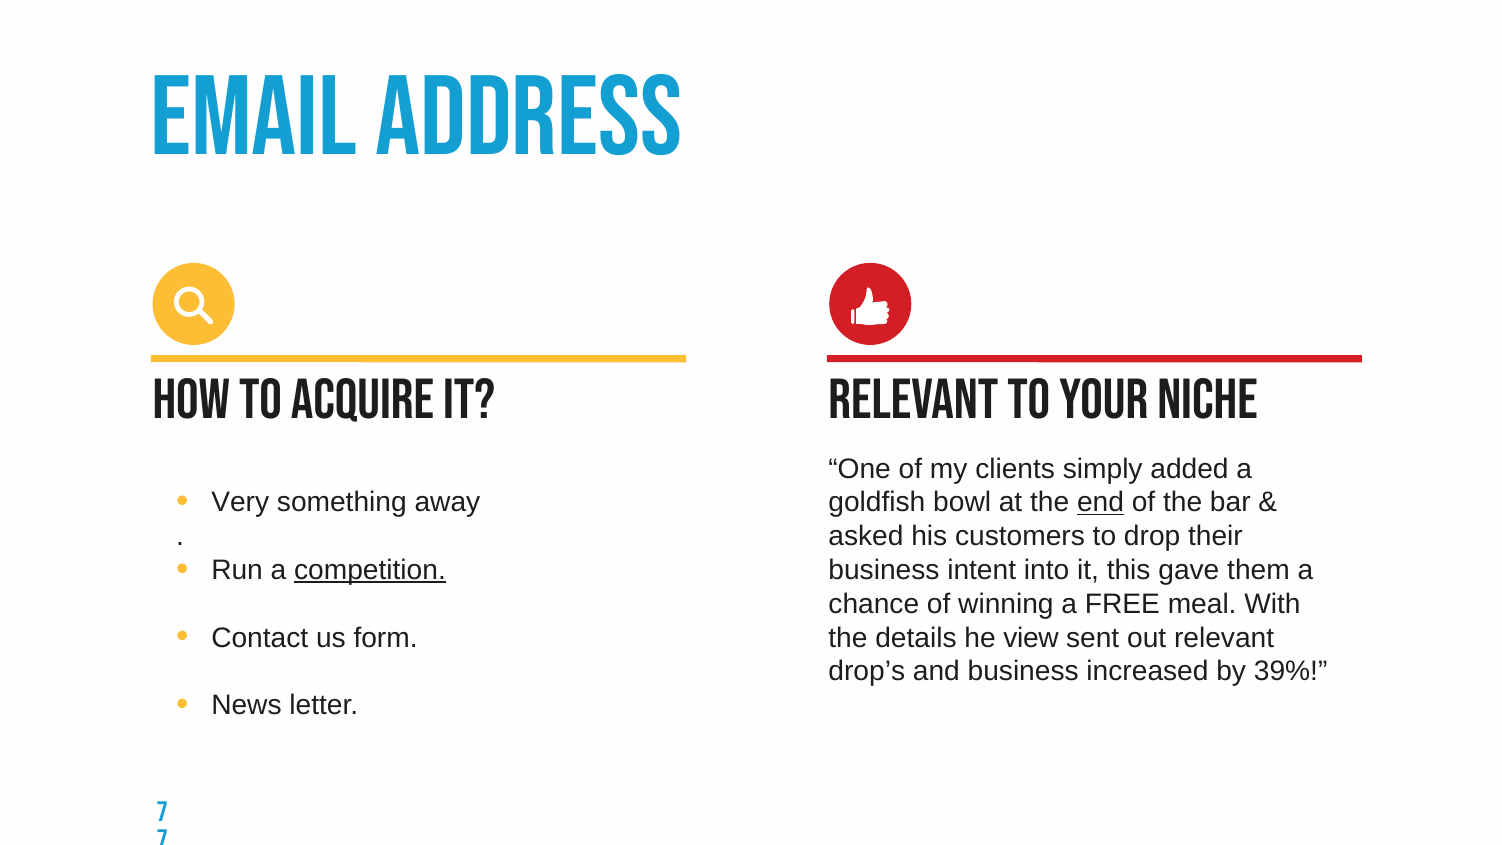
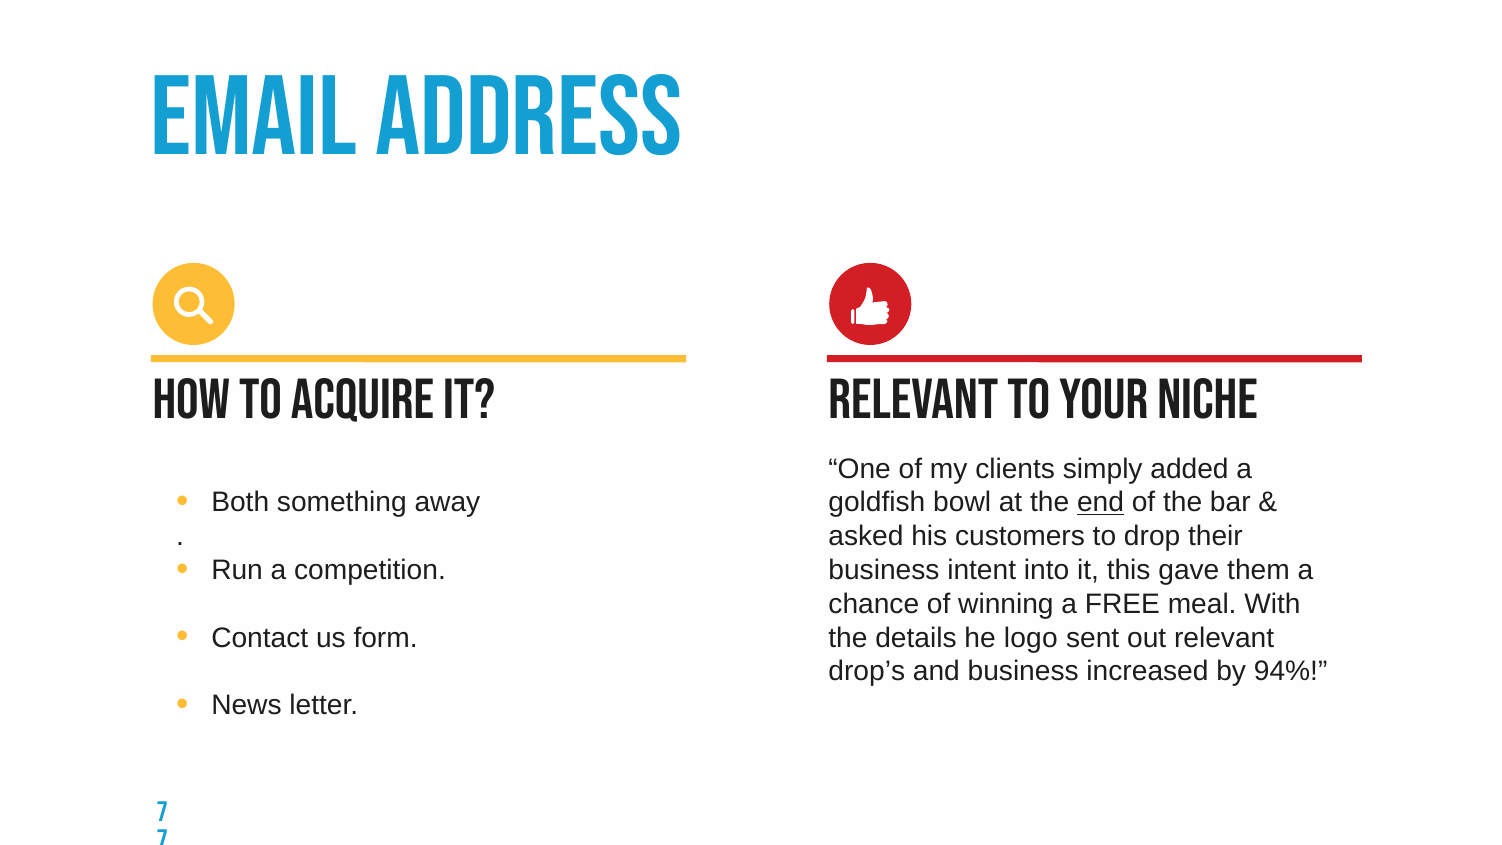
Very: Very -> Both
competition underline: present -> none
view: view -> logo
39%: 39% -> 94%
